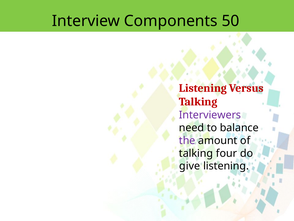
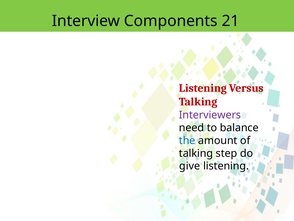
50: 50 -> 21
the colour: purple -> blue
four: four -> step
